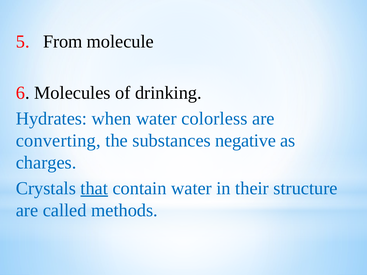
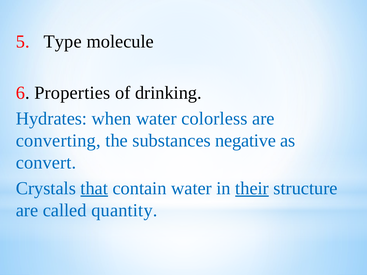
From: From -> Type
Molecules: Molecules -> Properties
charges: charges -> convert
their underline: none -> present
methods: methods -> quantity
